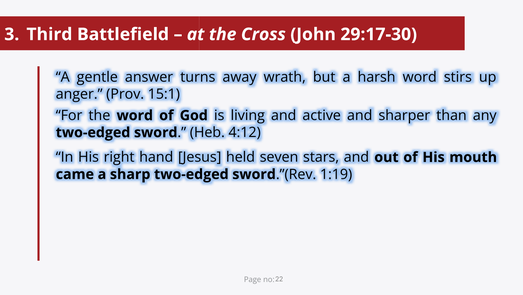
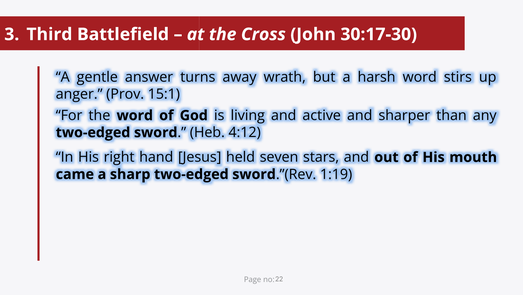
29:17-30: 29:17-30 -> 30:17-30
